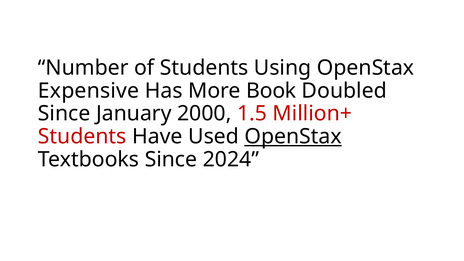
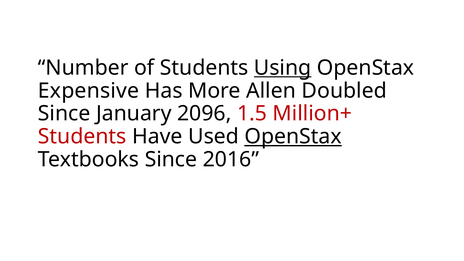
Using underline: none -> present
Book: Book -> Allen
2000: 2000 -> 2096
2024: 2024 -> 2016
